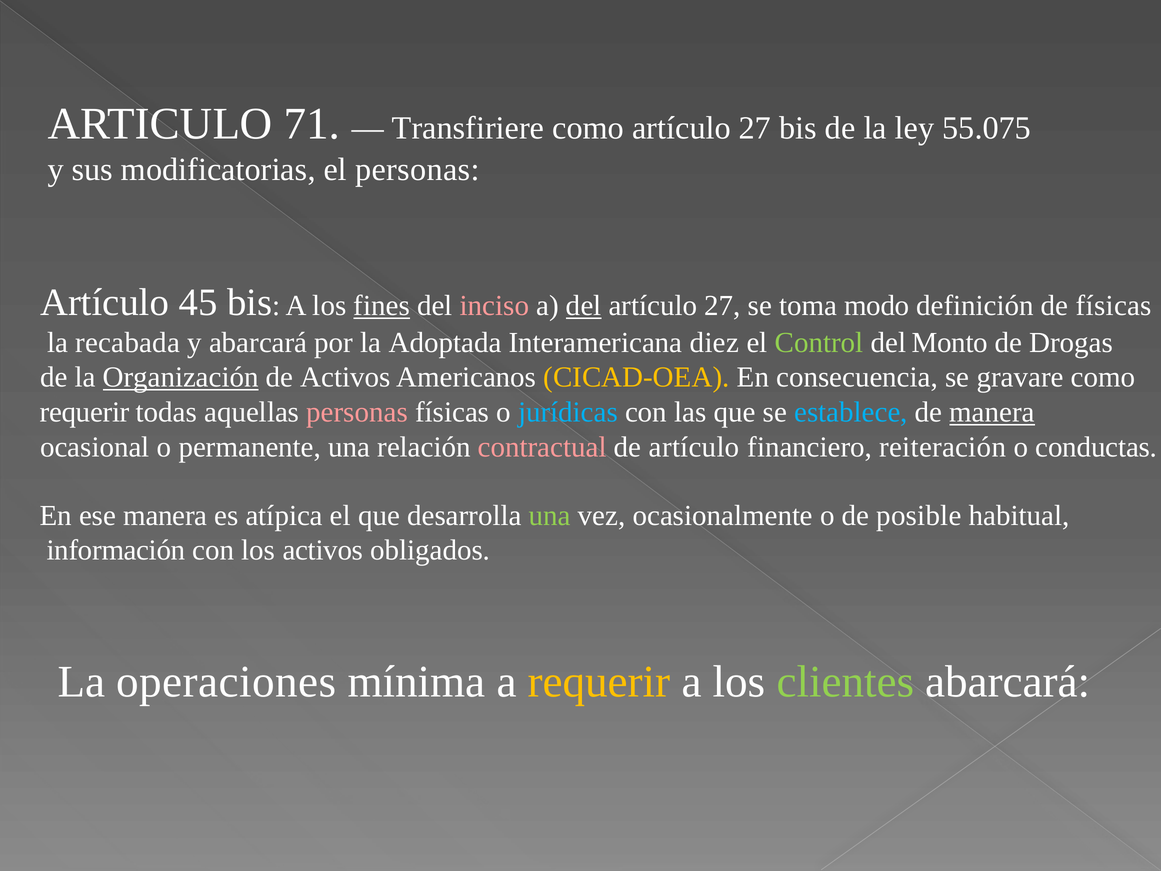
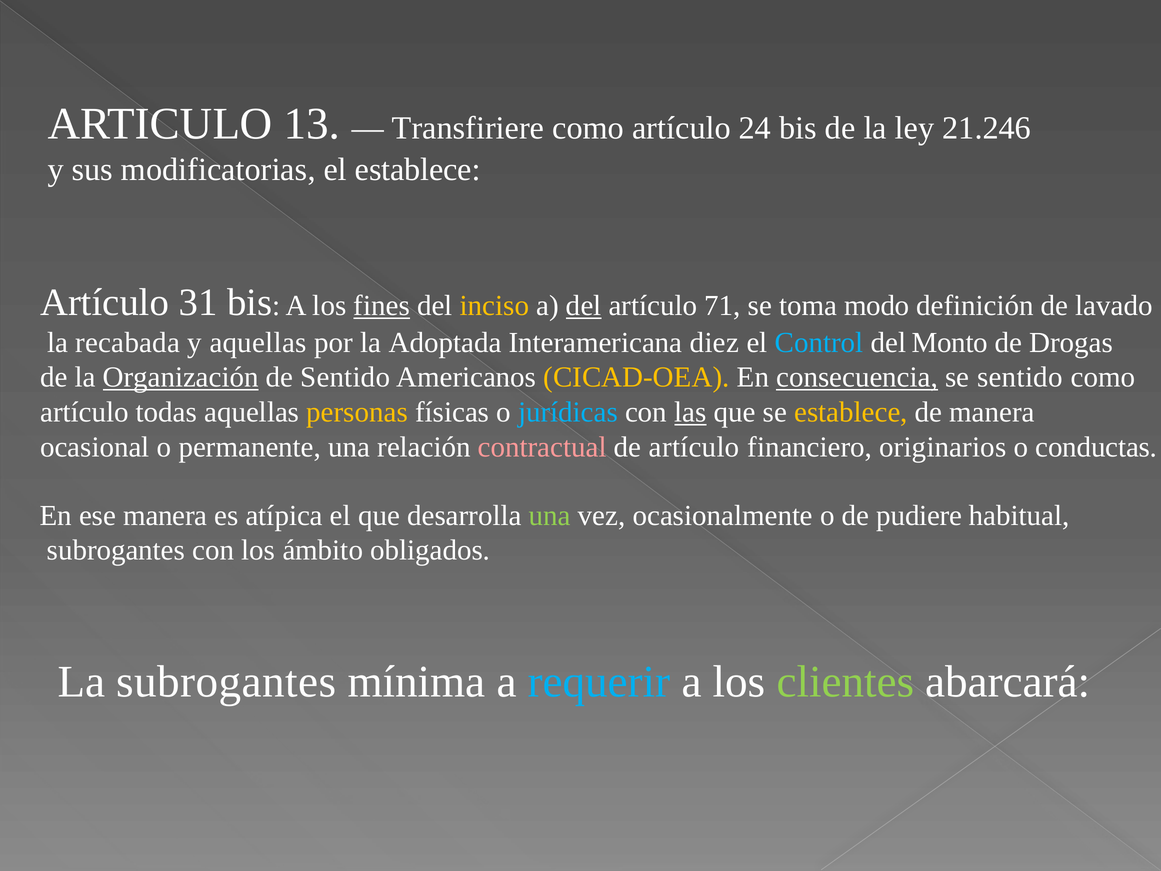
71: 71 -> 13
como artículo 27: 27 -> 24
55.075: 55.075 -> 21.246
el personas: personas -> establece
45: 45 -> 31
inciso colour: pink -> yellow
27 at (723, 306): 27 -> 71
de físicas: físicas -> lavado
y abarcará: abarcará -> aquellas
Control colour: light green -> light blue
de Activos: Activos -> Sentido
consecuencia underline: none -> present
se gravare: gravare -> sentido
requerir at (85, 412): requerir -> artículo
personas at (357, 412) colour: pink -> yellow
las underline: none -> present
establece at (851, 412) colour: light blue -> yellow
manera at (992, 412) underline: present -> none
reiteración: reiteración -> originarios
posible: posible -> pudiere
información at (116, 550): información -> subrogantes
los activos: activos -> ámbito
La operaciones: operaciones -> subrogantes
requerir at (599, 682) colour: yellow -> light blue
